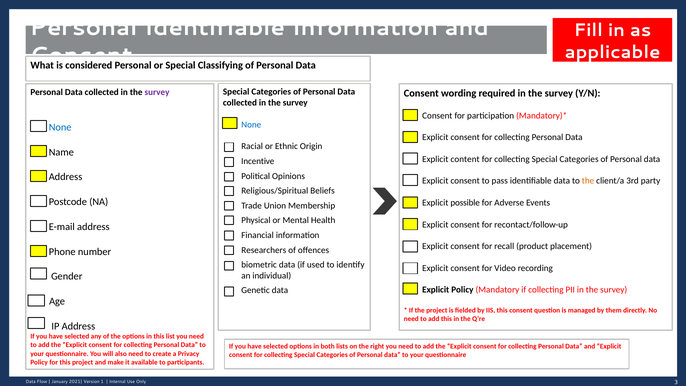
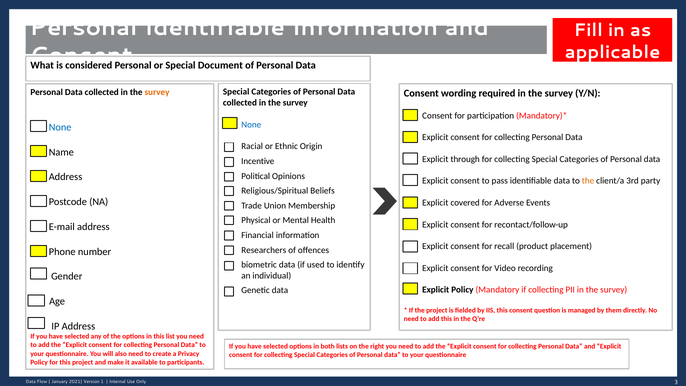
Classifying: Classifying -> Document
survey at (157, 92) colour: purple -> orange
content: content -> through
possible: possible -> covered
